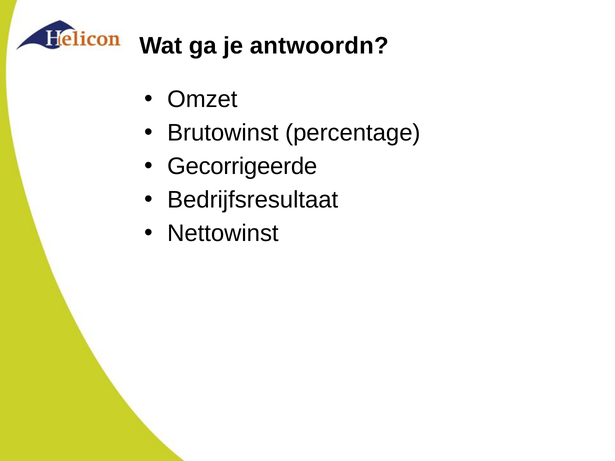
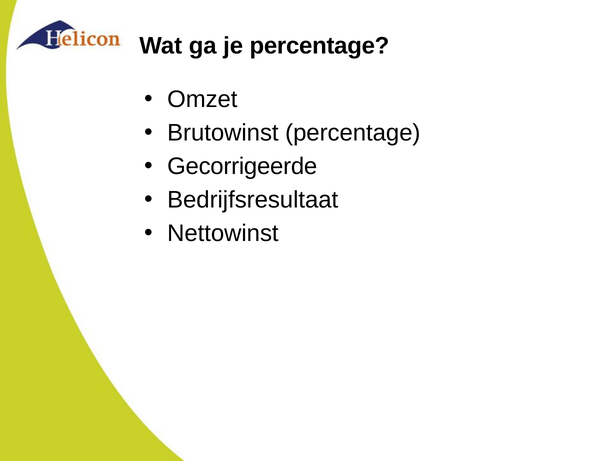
je antwoordn: antwoordn -> percentage
